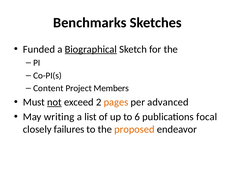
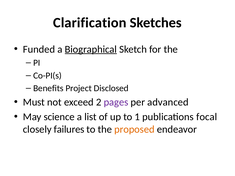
Benchmarks: Benchmarks -> Clarification
Content: Content -> Benefits
Members: Members -> Disclosed
not underline: present -> none
pages colour: orange -> purple
writing: writing -> science
6: 6 -> 1
